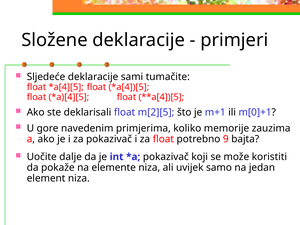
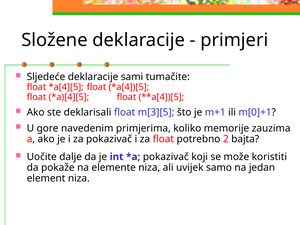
m[2][5: m[2][5 -> m[3][5
9: 9 -> 2
